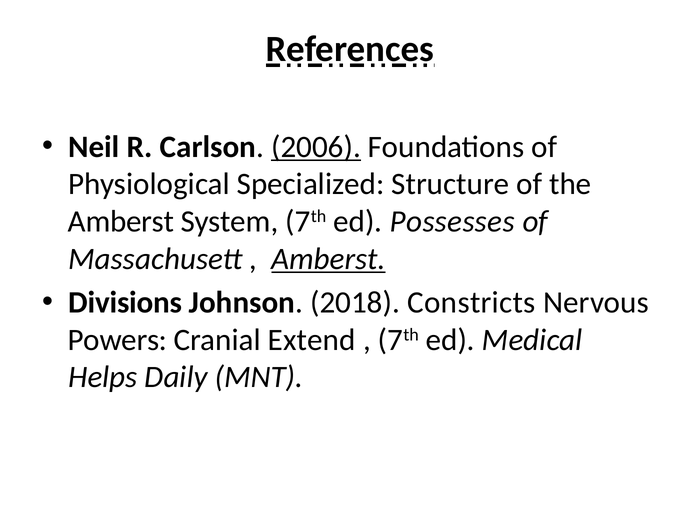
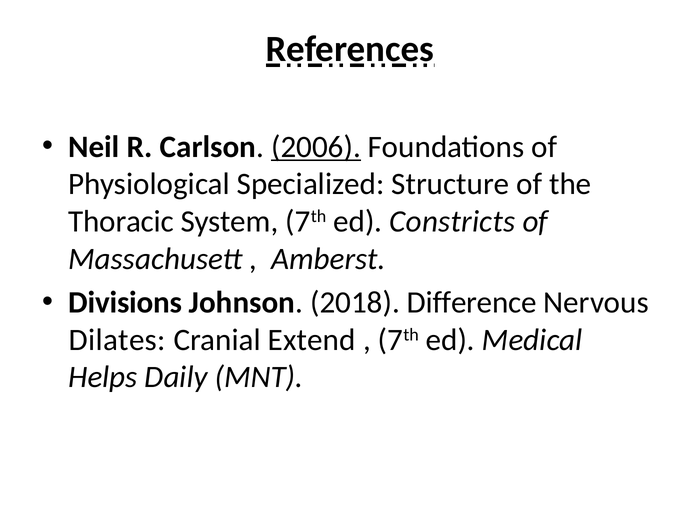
Amberst at (121, 222): Amberst -> Thoracic
Possesses: Possesses -> Constricts
Amberst at (329, 259) underline: present -> none
Constricts: Constricts -> Difference
Powers: Powers -> Dilates
